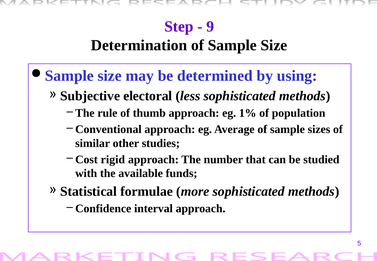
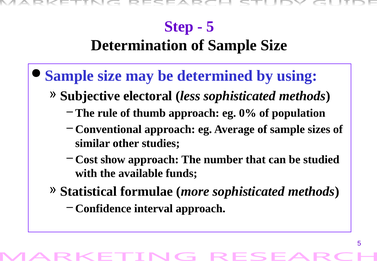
9 at (210, 27): 9 -> 5
1%: 1% -> 0%
rigid: rigid -> show
